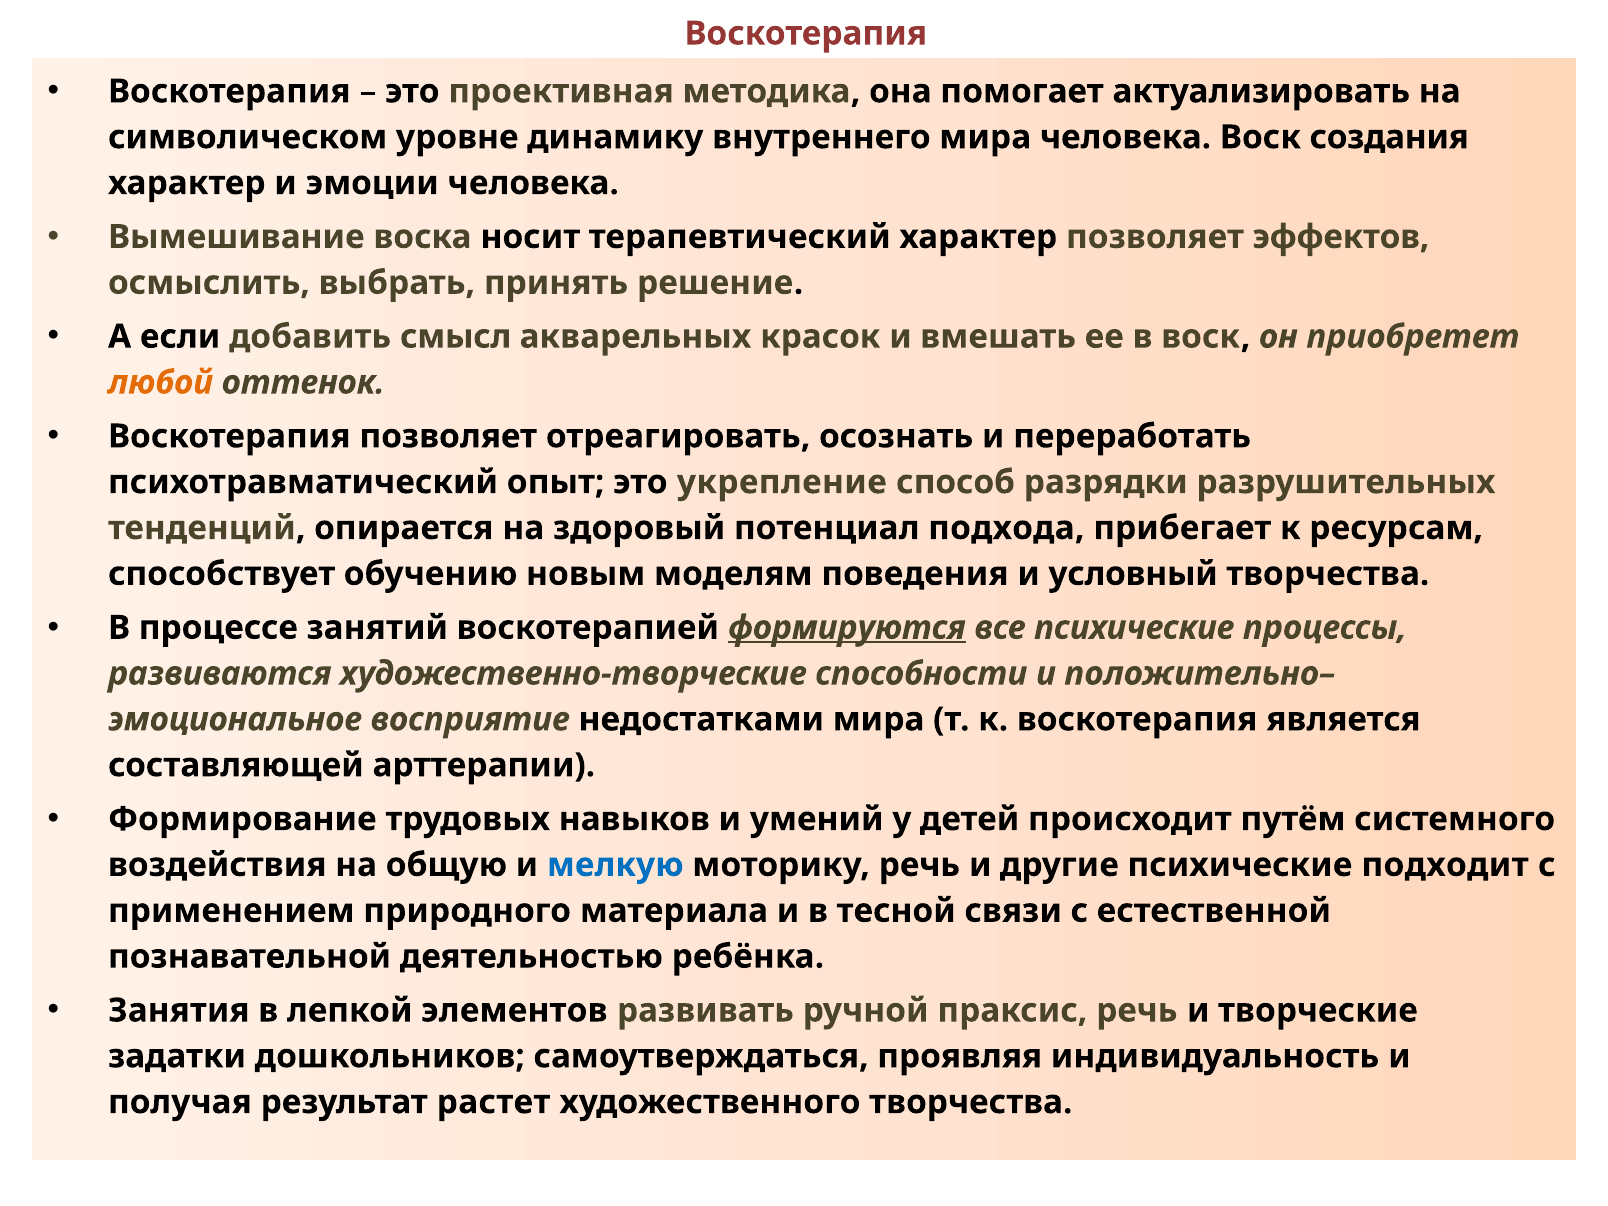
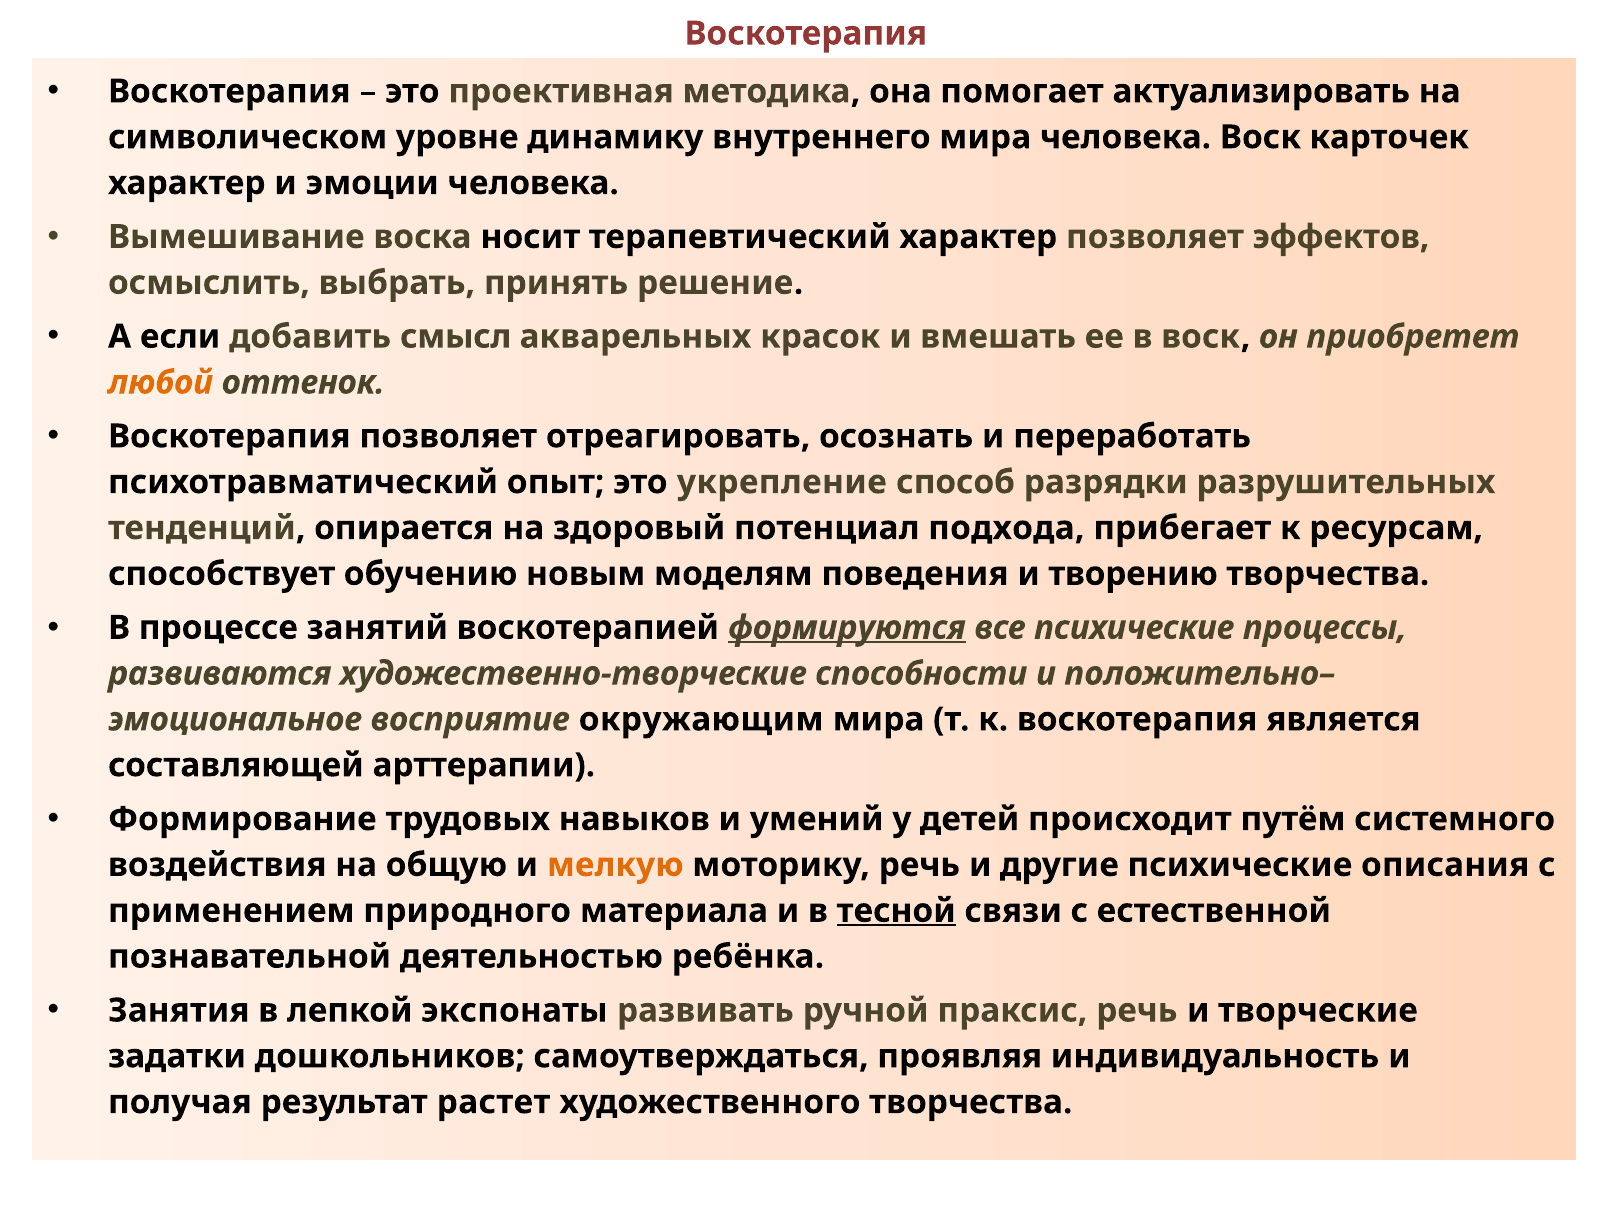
создания: создания -> карточек
условный: условный -> творению
недостатками: недостатками -> окружающим
мелкую colour: blue -> orange
подходит: подходит -> описания
тесной underline: none -> present
элементов: элементов -> экспонаты
